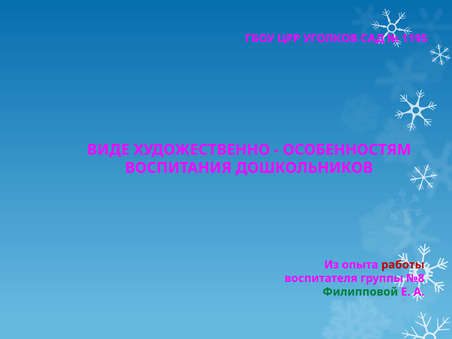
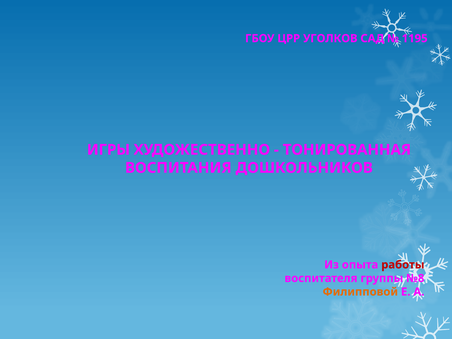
ВИДЕ: ВИДЕ -> ИГРЫ
ОСОБЕННОСТЯМ: ОСОБЕННОСТЯМ -> ТОНИРОВАННАЯ
Филипповой colour: green -> orange
